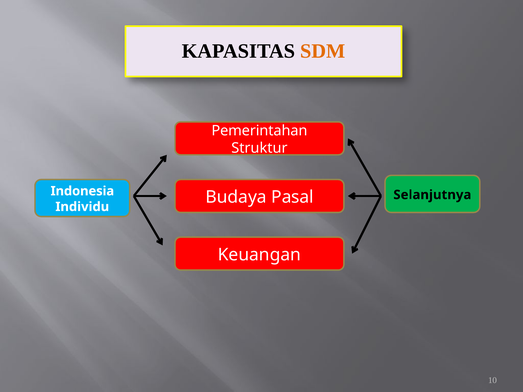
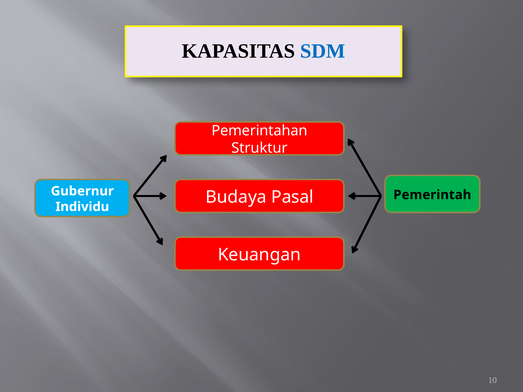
SDM colour: orange -> blue
Indonesia: Indonesia -> Gubernur
Selanjutnya: Selanjutnya -> Pemerintah
